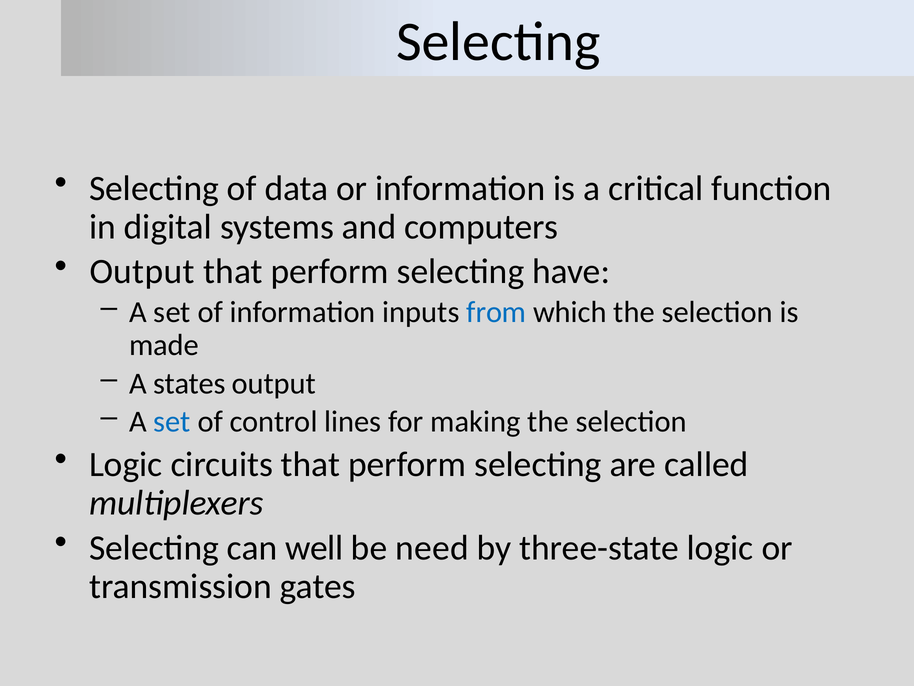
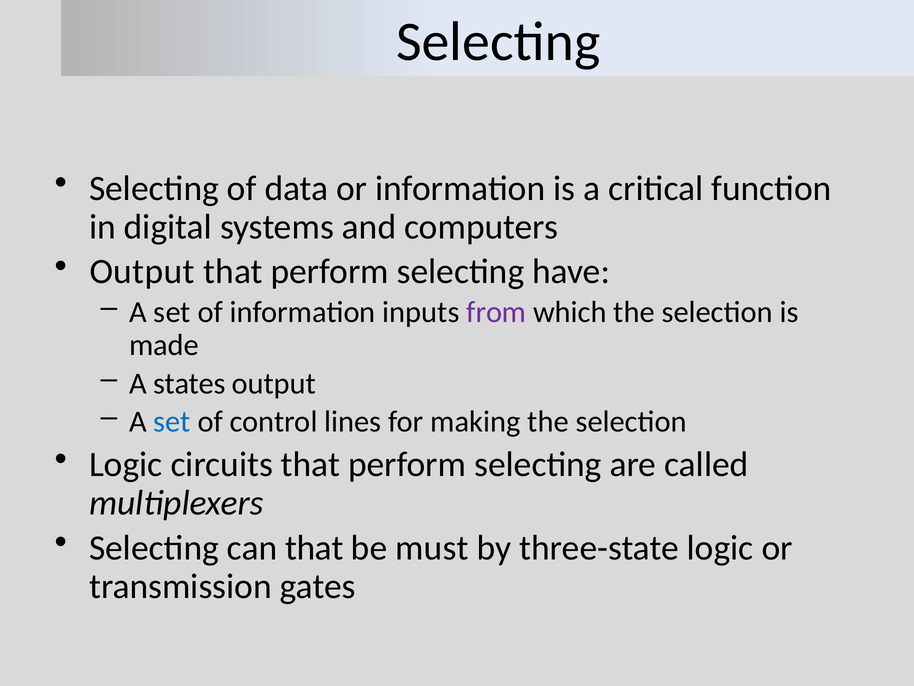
from colour: blue -> purple
can well: well -> that
need: need -> must
